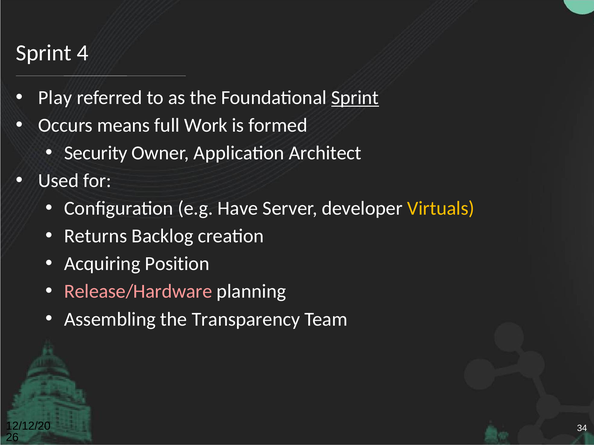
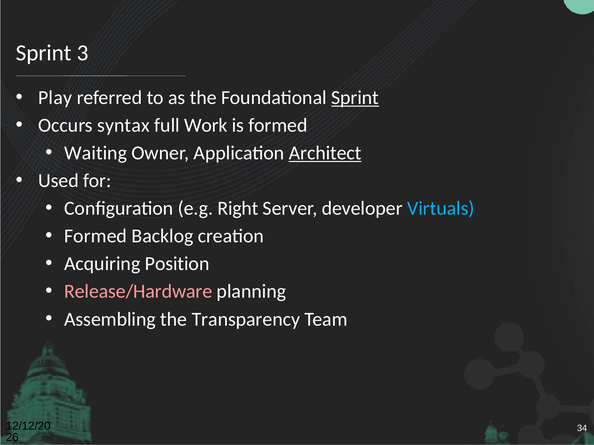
4: 4 -> 3
means: means -> syntax
Security: Security -> Waiting
Architect underline: none -> present
Have: Have -> Right
Virtuals colour: yellow -> light blue
Returns at (96, 236): Returns -> Formed
